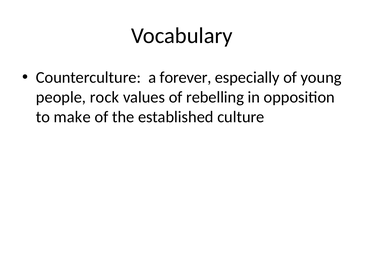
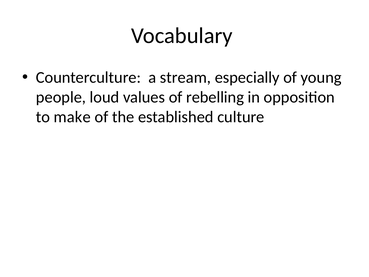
forever: forever -> stream
rock: rock -> loud
